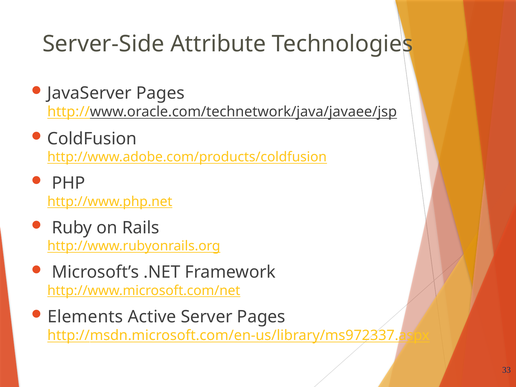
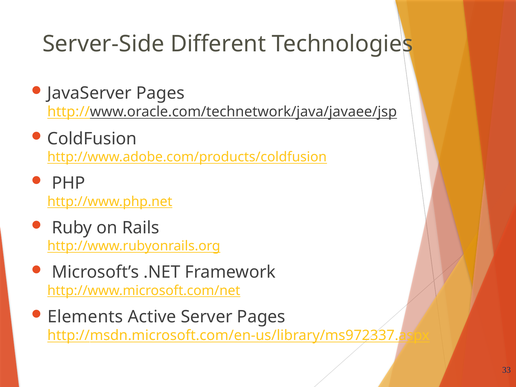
Attribute: Attribute -> Different
